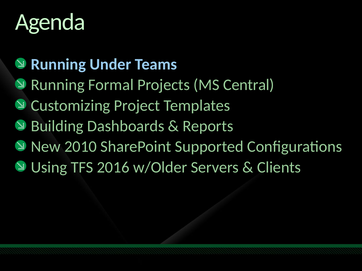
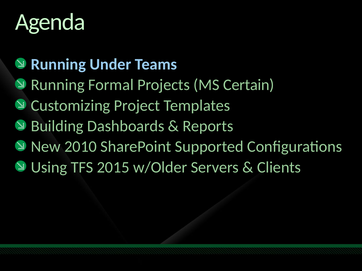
Central: Central -> Certain
2016: 2016 -> 2015
